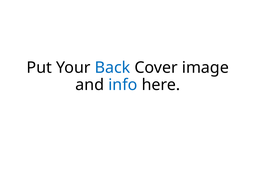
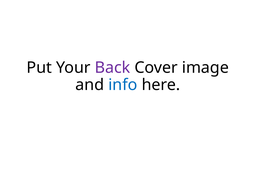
Back colour: blue -> purple
